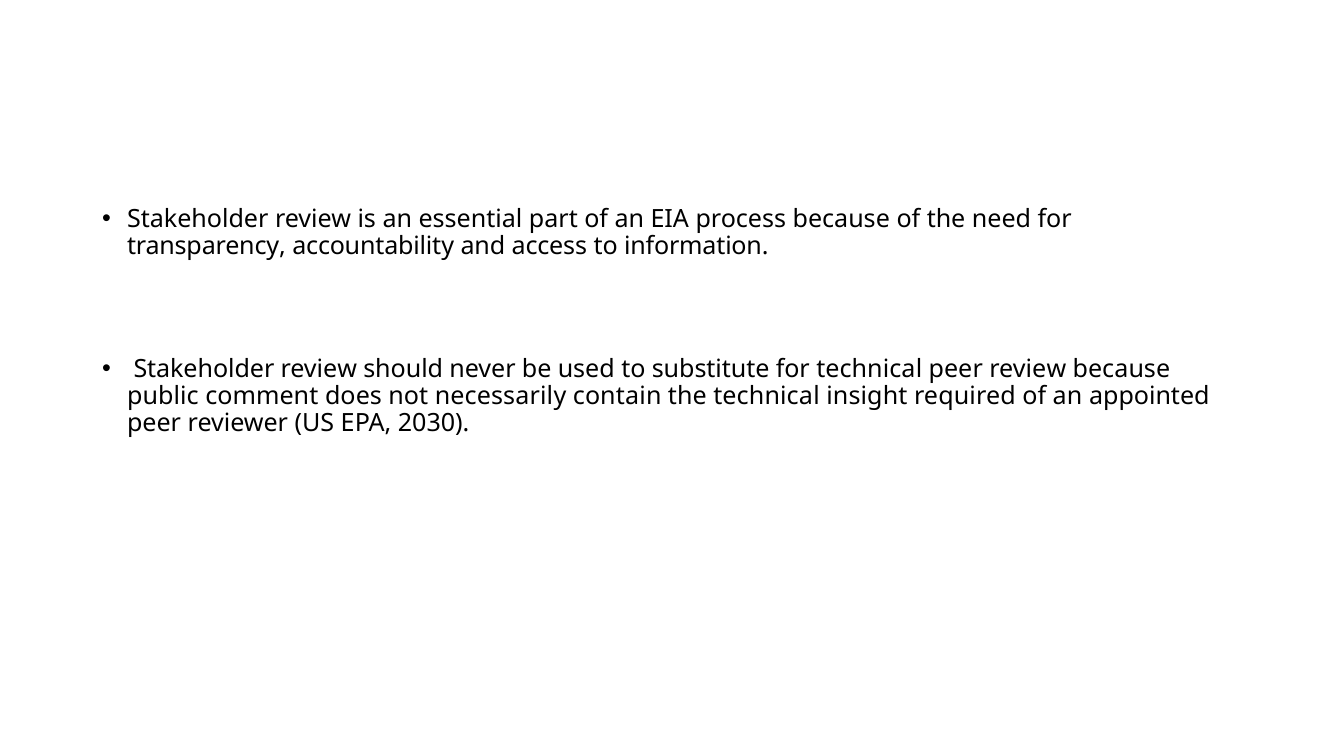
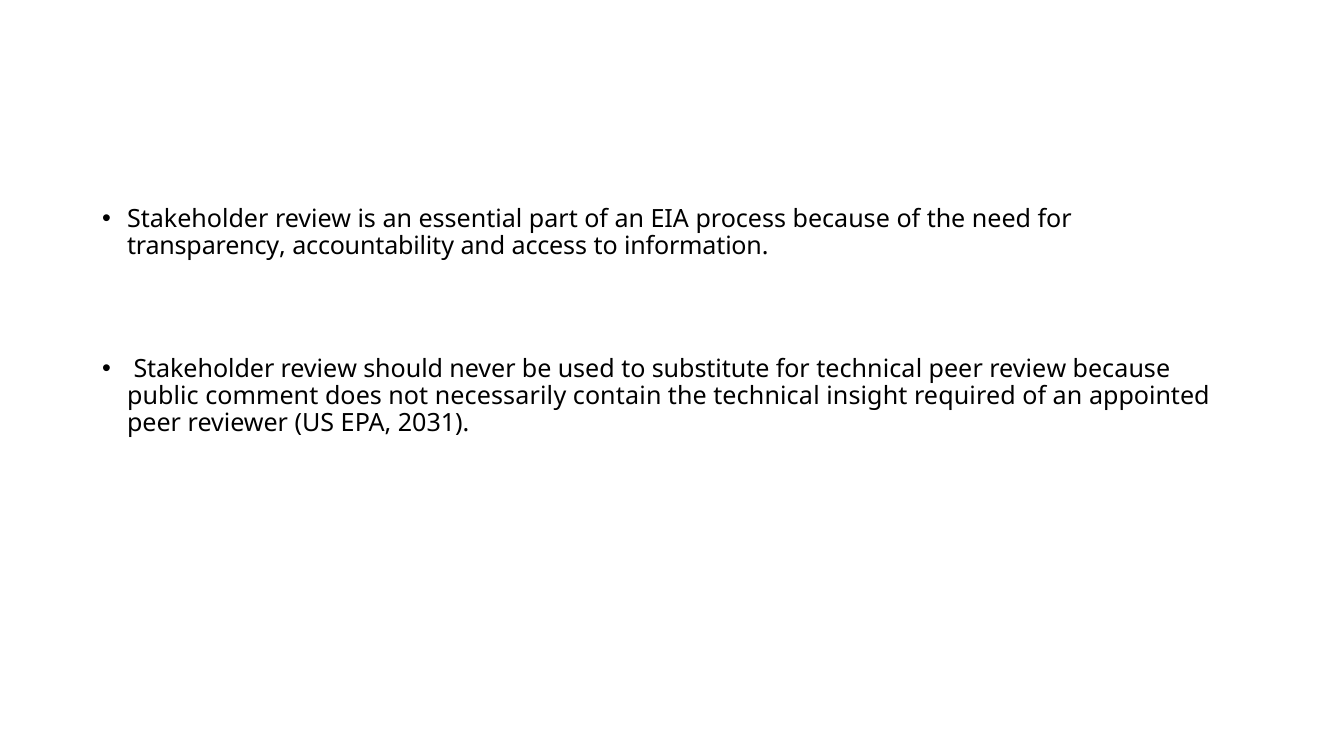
2030: 2030 -> 2031
